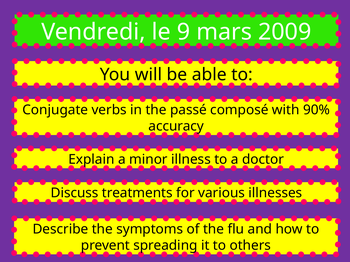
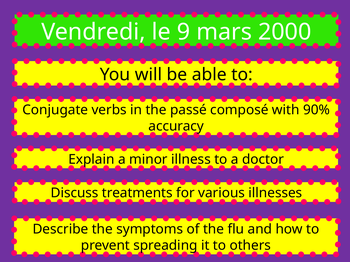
2009: 2009 -> 2000
